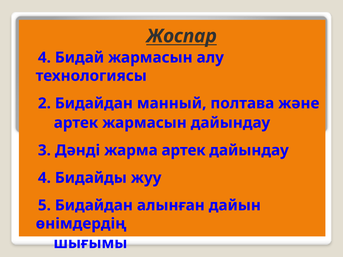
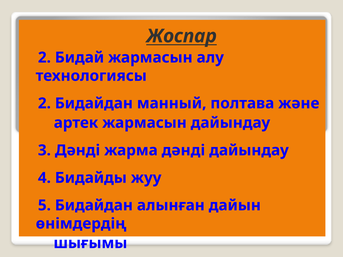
4 at (44, 58): 4 -> 2
жарма артек: артек -> дәнді
